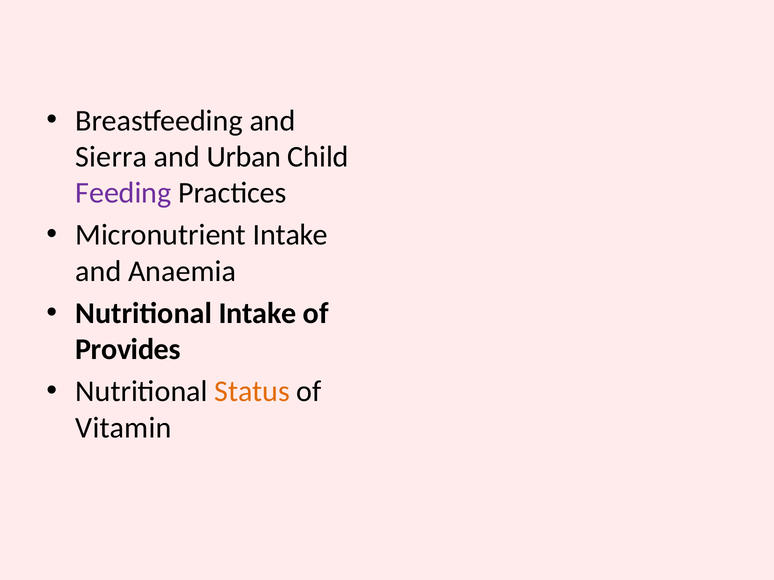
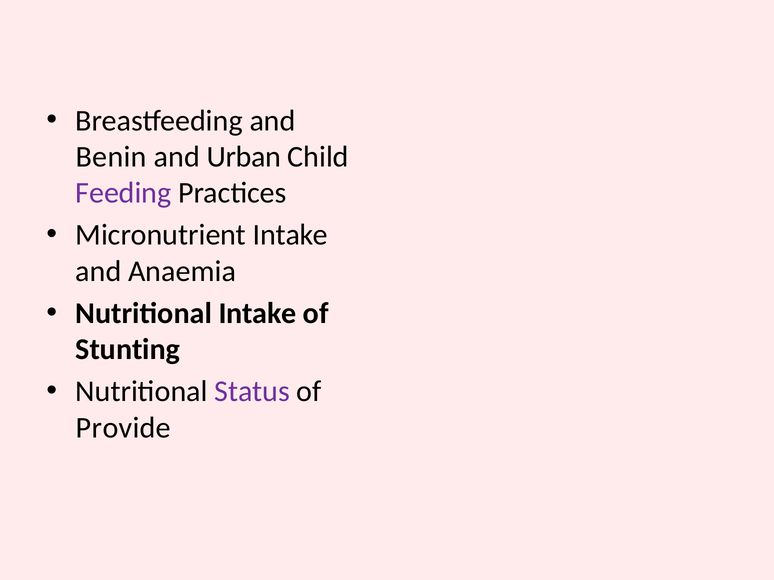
Sierra: Sierra -> Benin
Provides: Provides -> Stunting
Status colour: orange -> purple
Vitamin: Vitamin -> Provide
